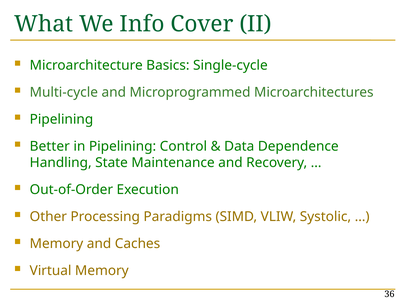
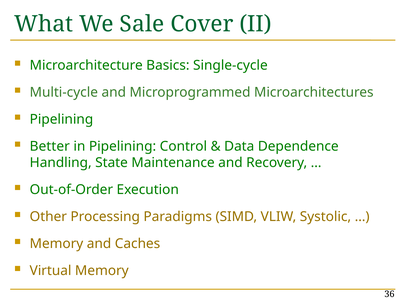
Info: Info -> Sale
